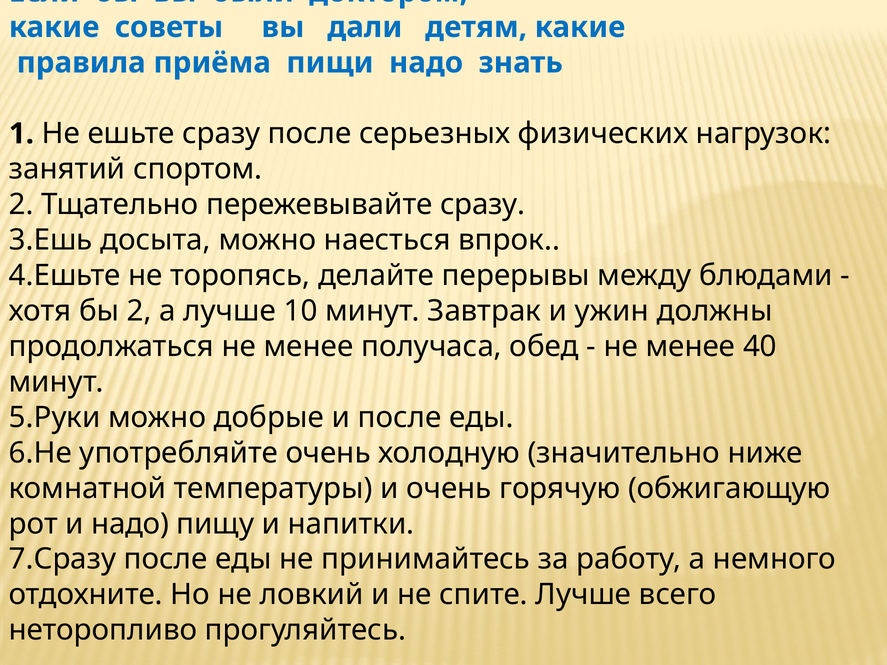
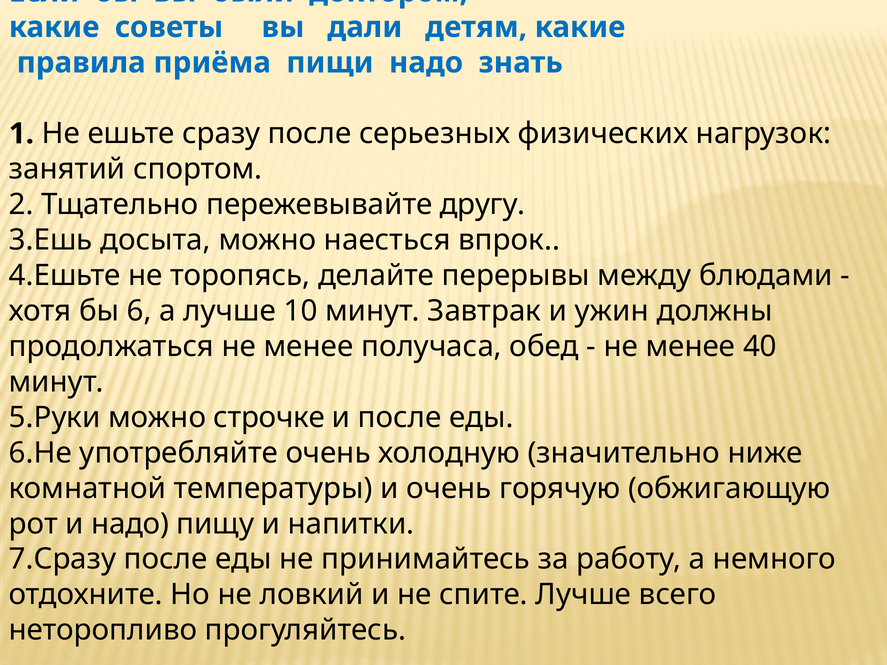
пережевывайте сразу: сразу -> другу
бы 2: 2 -> 6
добрые: добрые -> строчке
